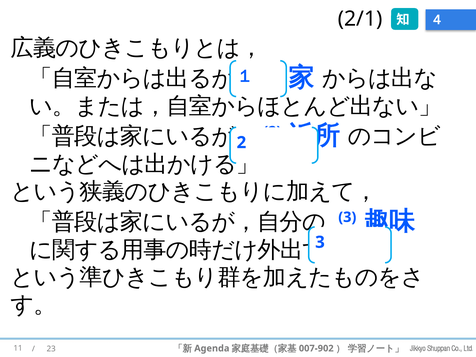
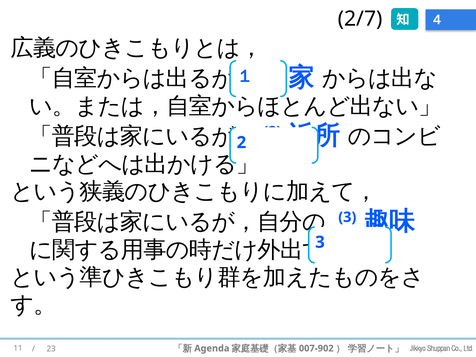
2/1: 2/1 -> 2/7
